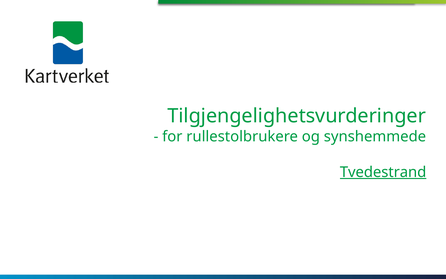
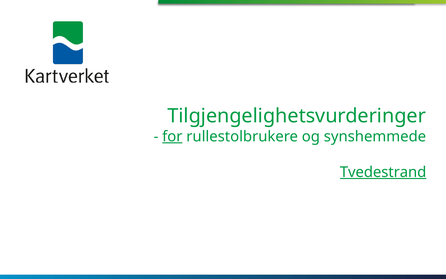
for underline: none -> present
